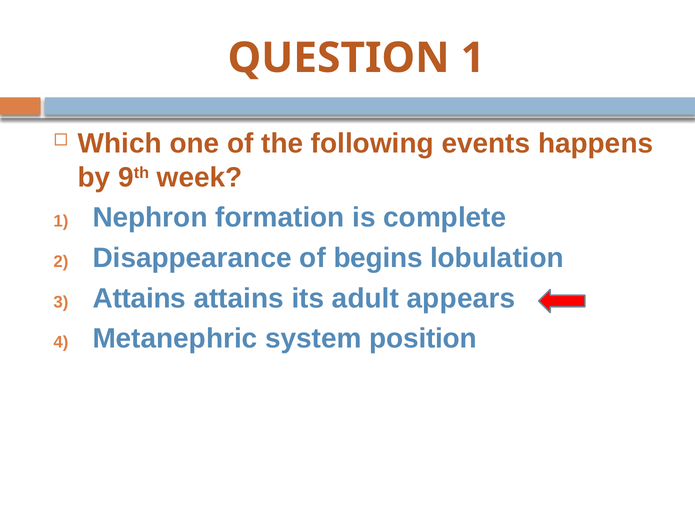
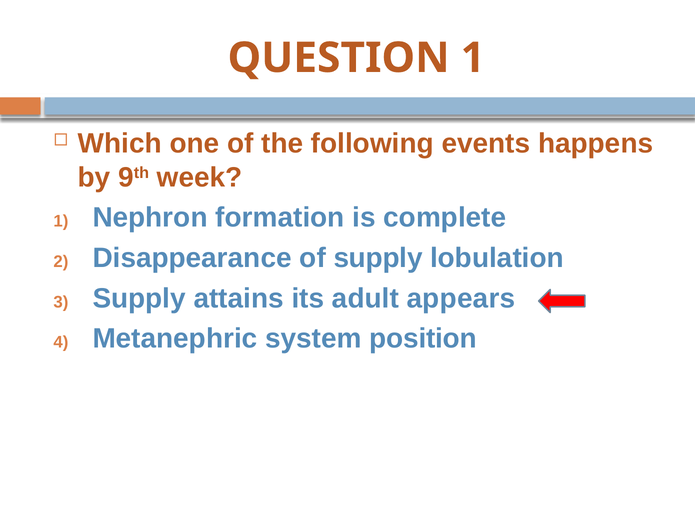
of begins: begins -> supply
Attains at (139, 298): Attains -> Supply
